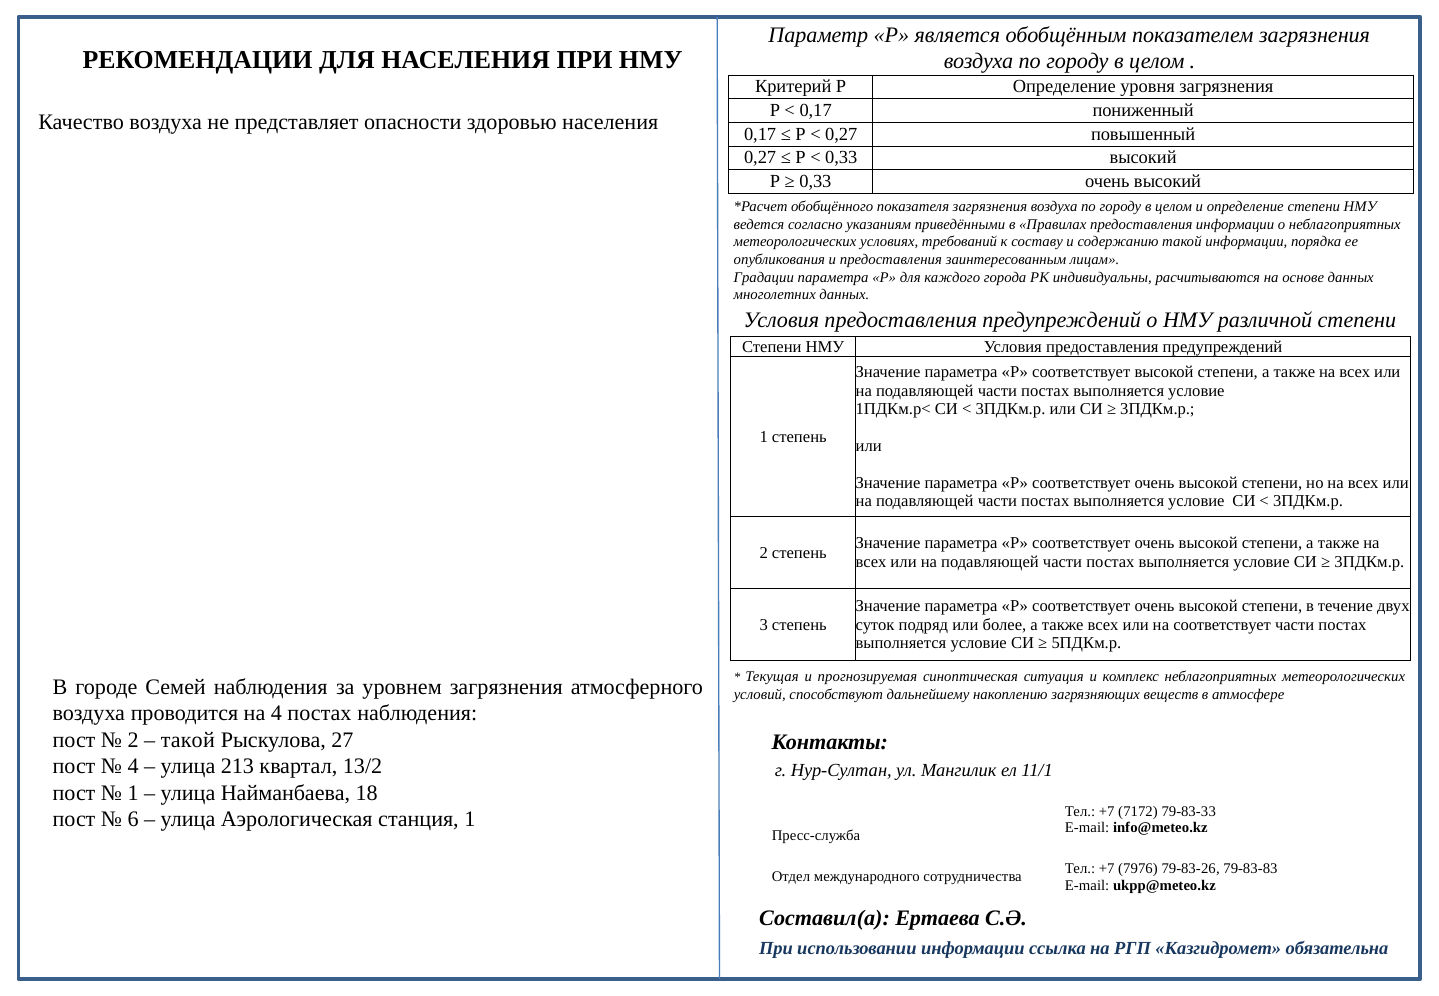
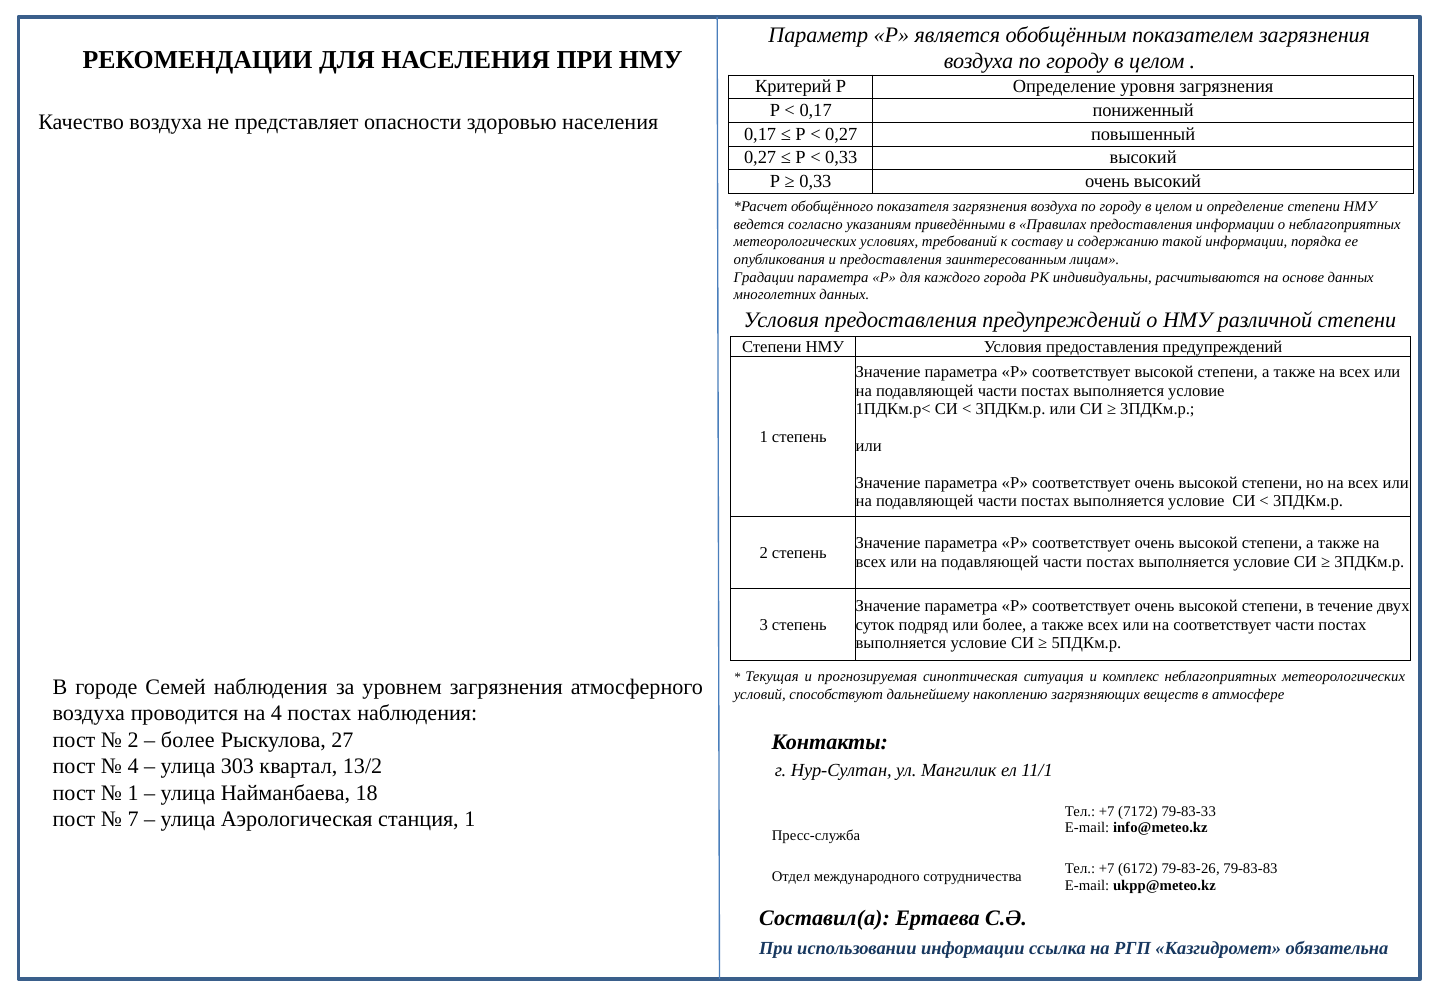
такой at (188, 740): такой -> более
213: 213 -> 303
6: 6 -> 7
7976: 7976 -> 6172
